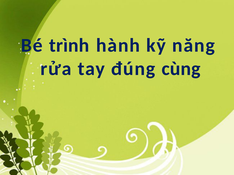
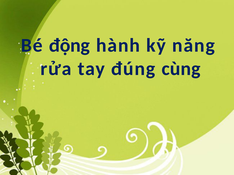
trình: trình -> động
